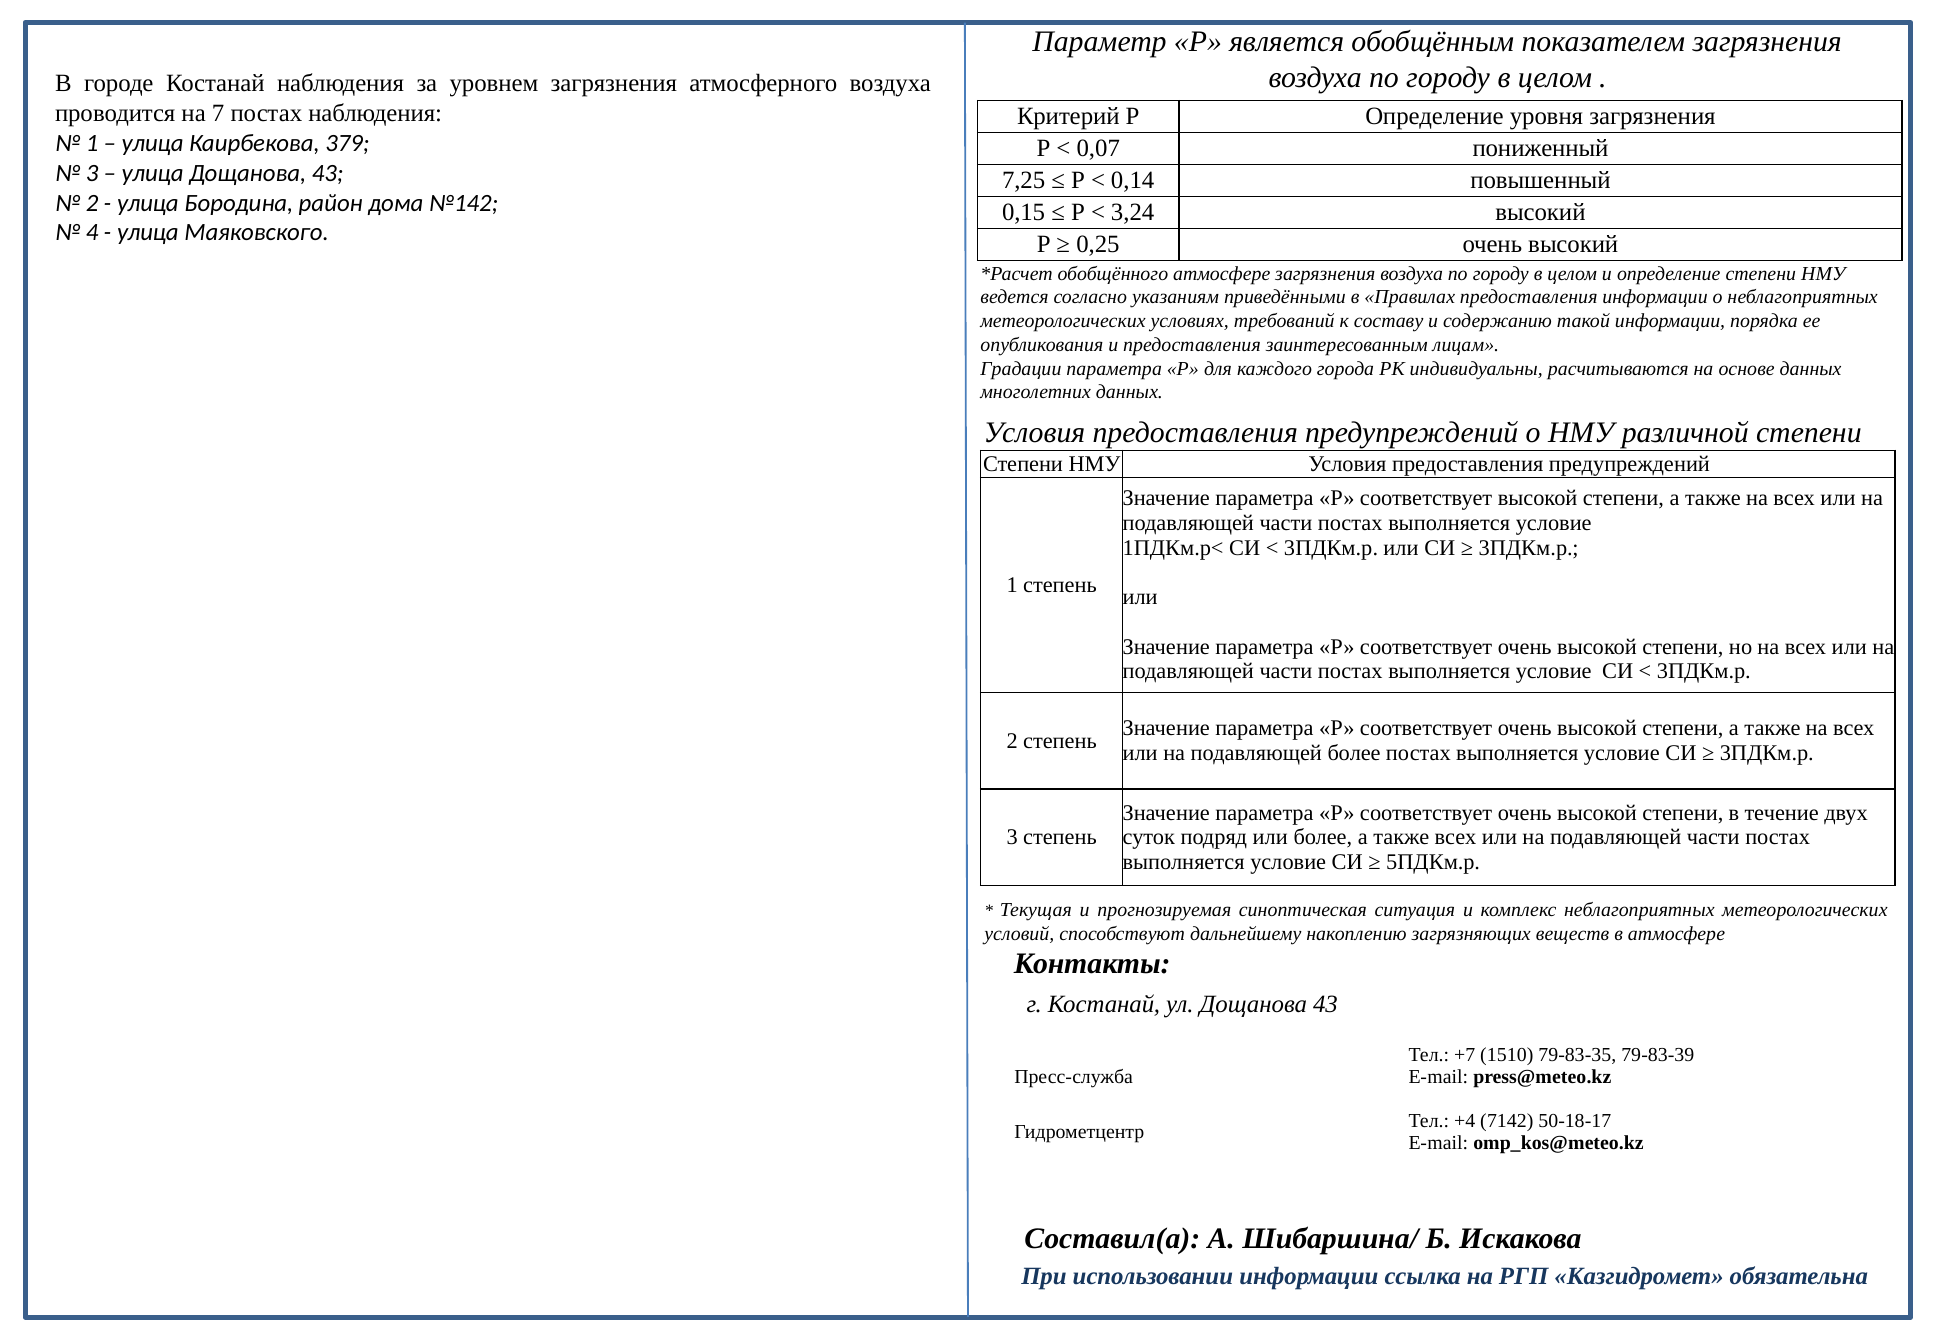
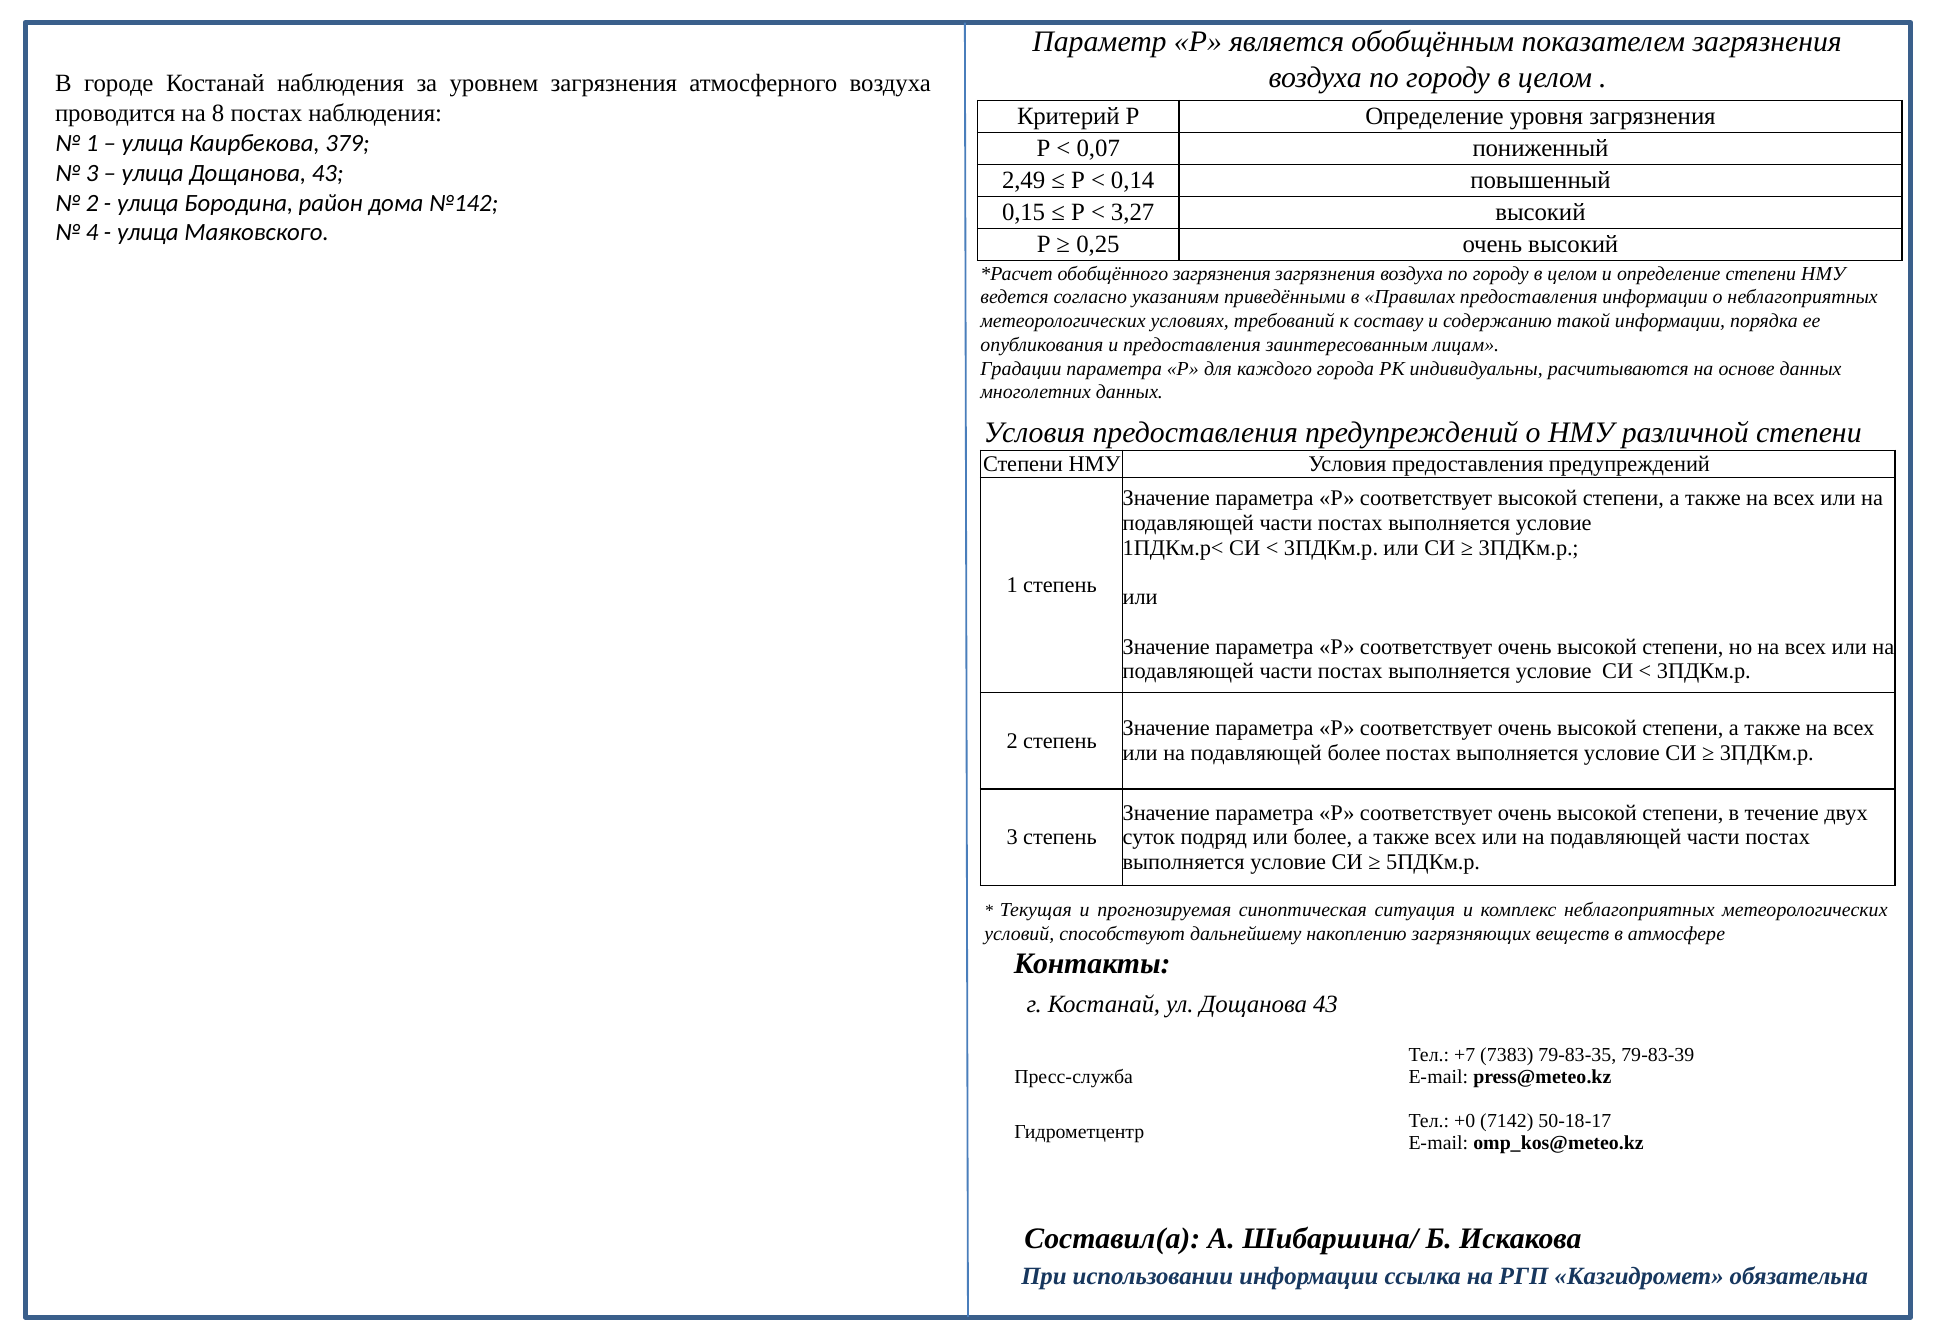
7: 7 -> 8
7,25: 7,25 -> 2,49
3,24: 3,24 -> 3,27
обобщённого атмосфере: атмосфере -> загрязнения
1510: 1510 -> 7383
+4: +4 -> +0
